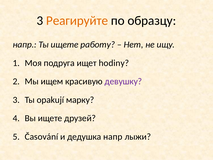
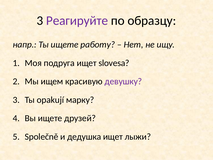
Реагируйте colour: orange -> purple
hodiny: hodiny -> slovesa
Časování: Časování -> Společně
дедушка напр: напр -> ищет
